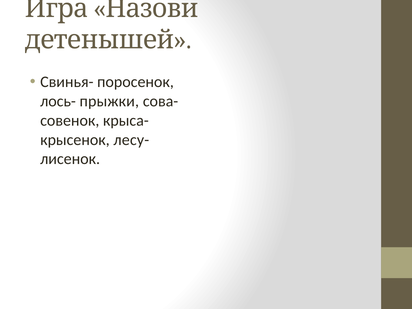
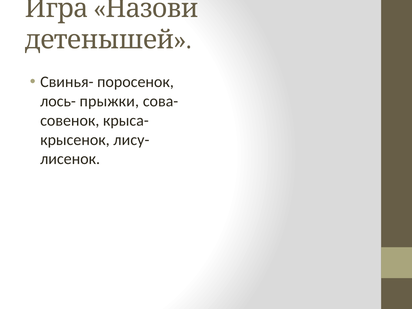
лесу-: лесу- -> лису-
